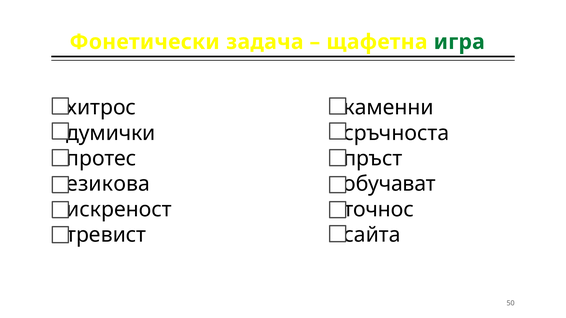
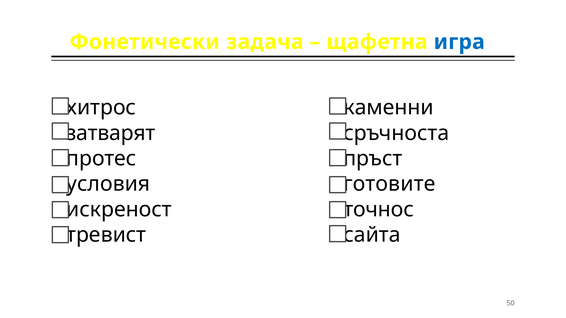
игра colour: green -> blue
думички: думички -> затварят
езикова: езикова -> условия
обучават: обучават -> готовите
